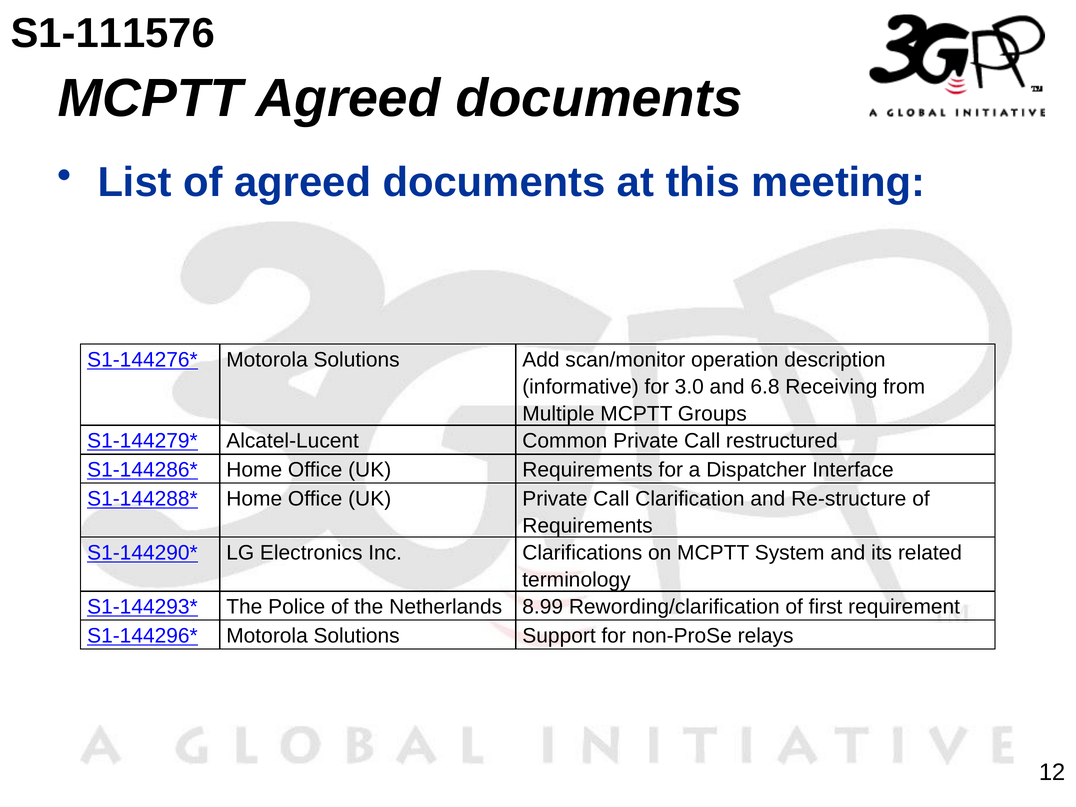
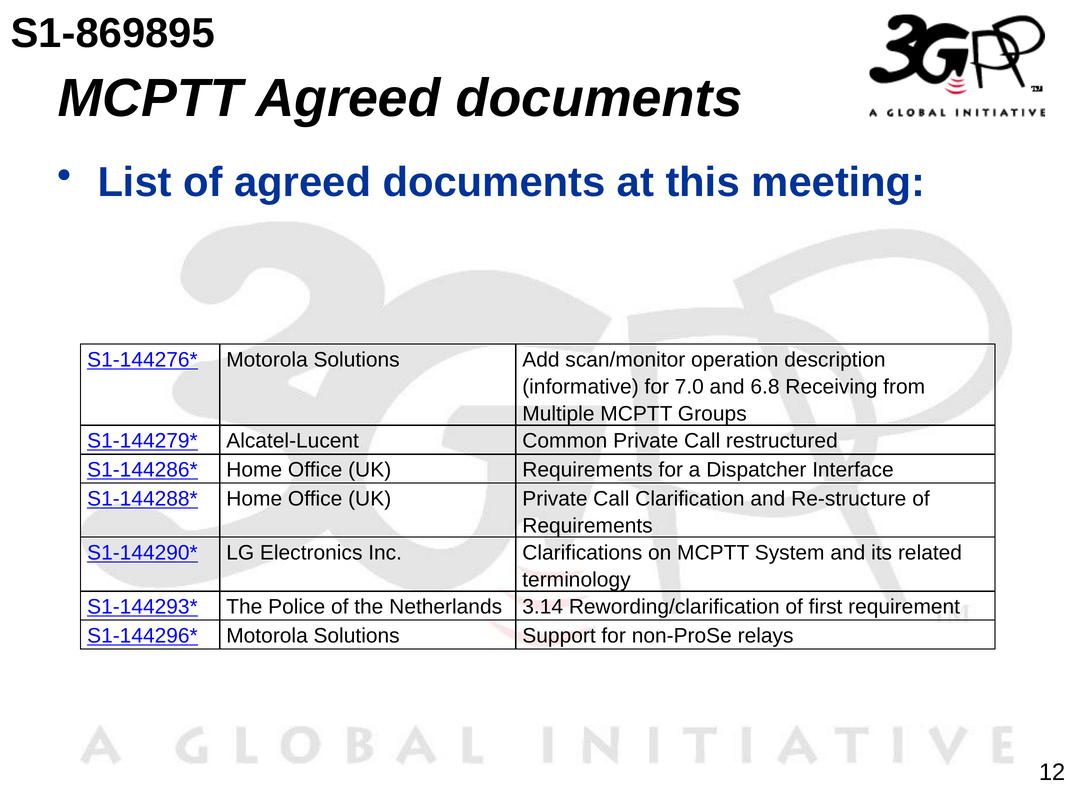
S1-111576: S1-111576 -> S1-869895
3.0: 3.0 -> 7.0
8.99: 8.99 -> 3.14
